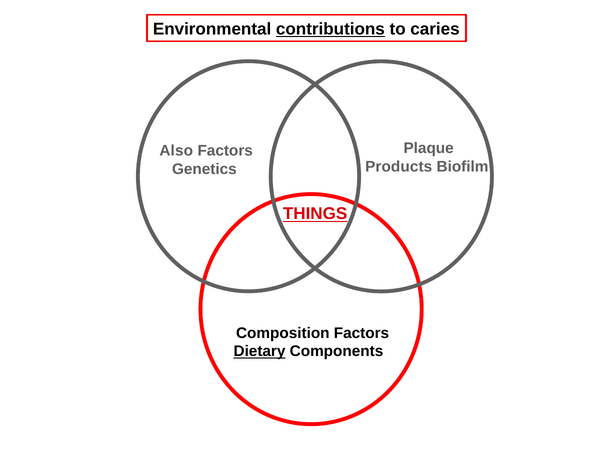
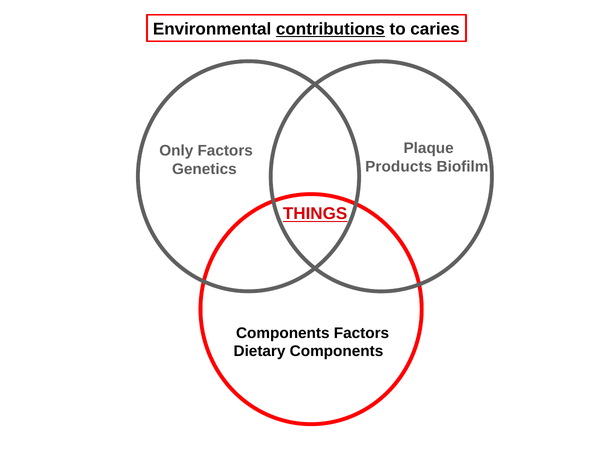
Also: Also -> Only
Composition at (283, 333): Composition -> Components
Dietary underline: present -> none
